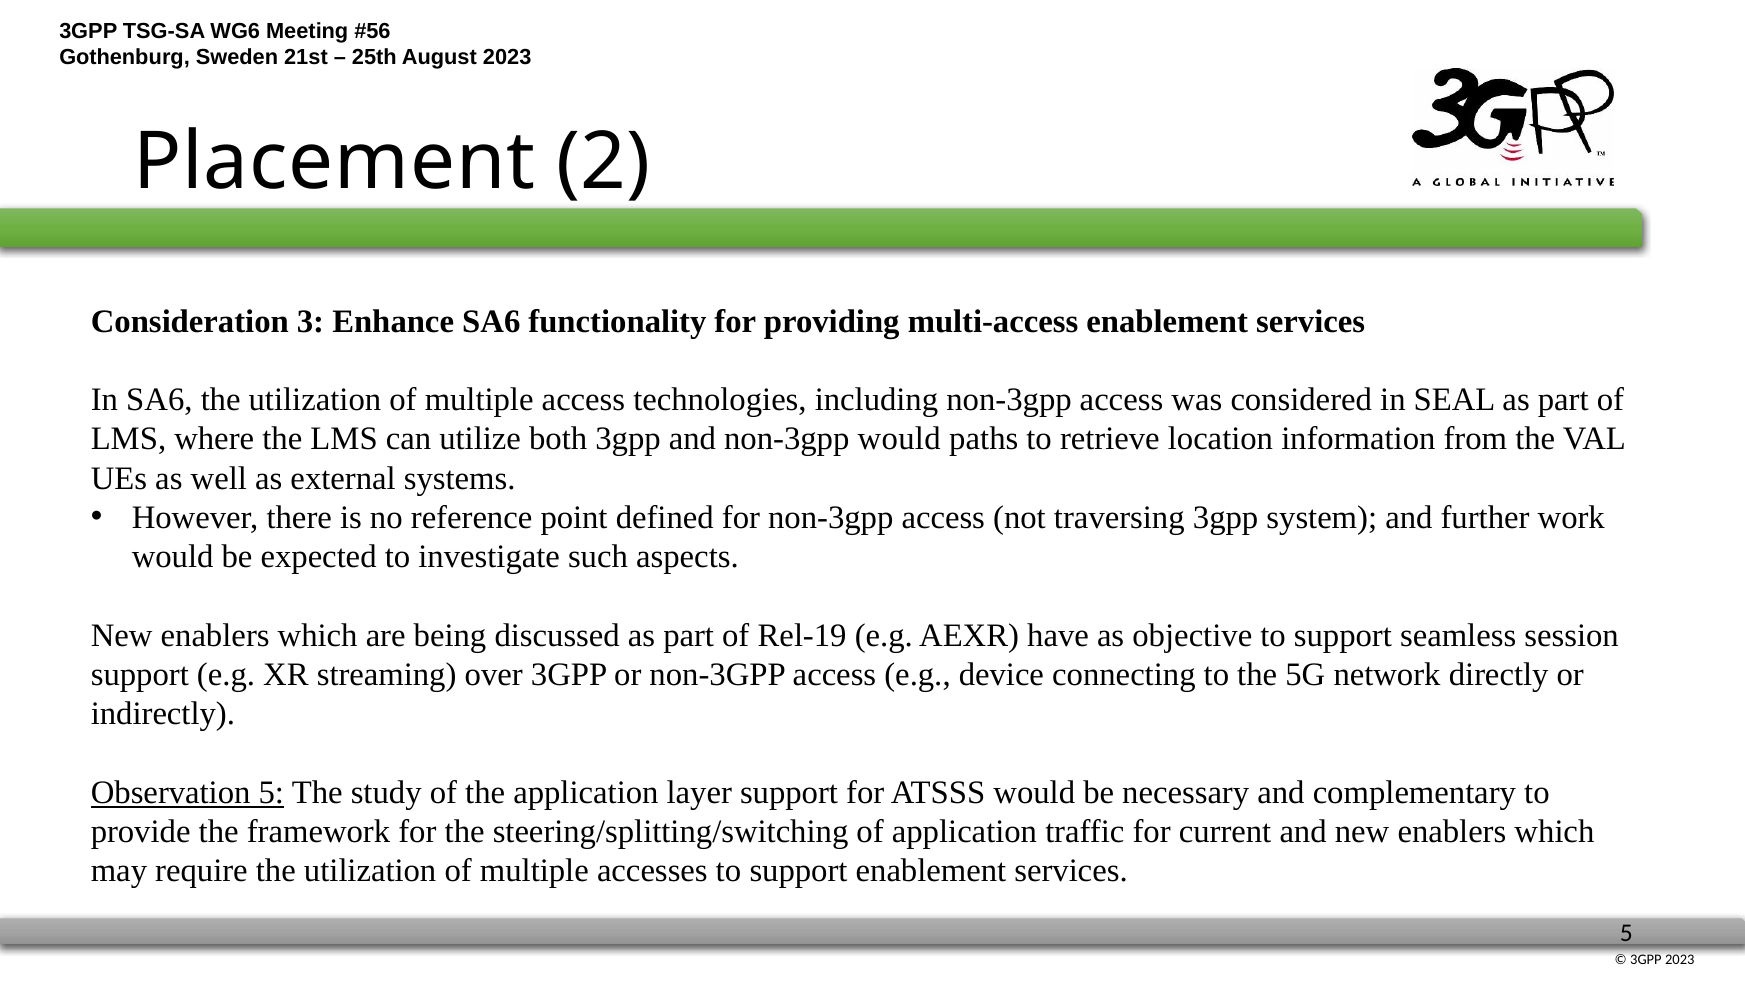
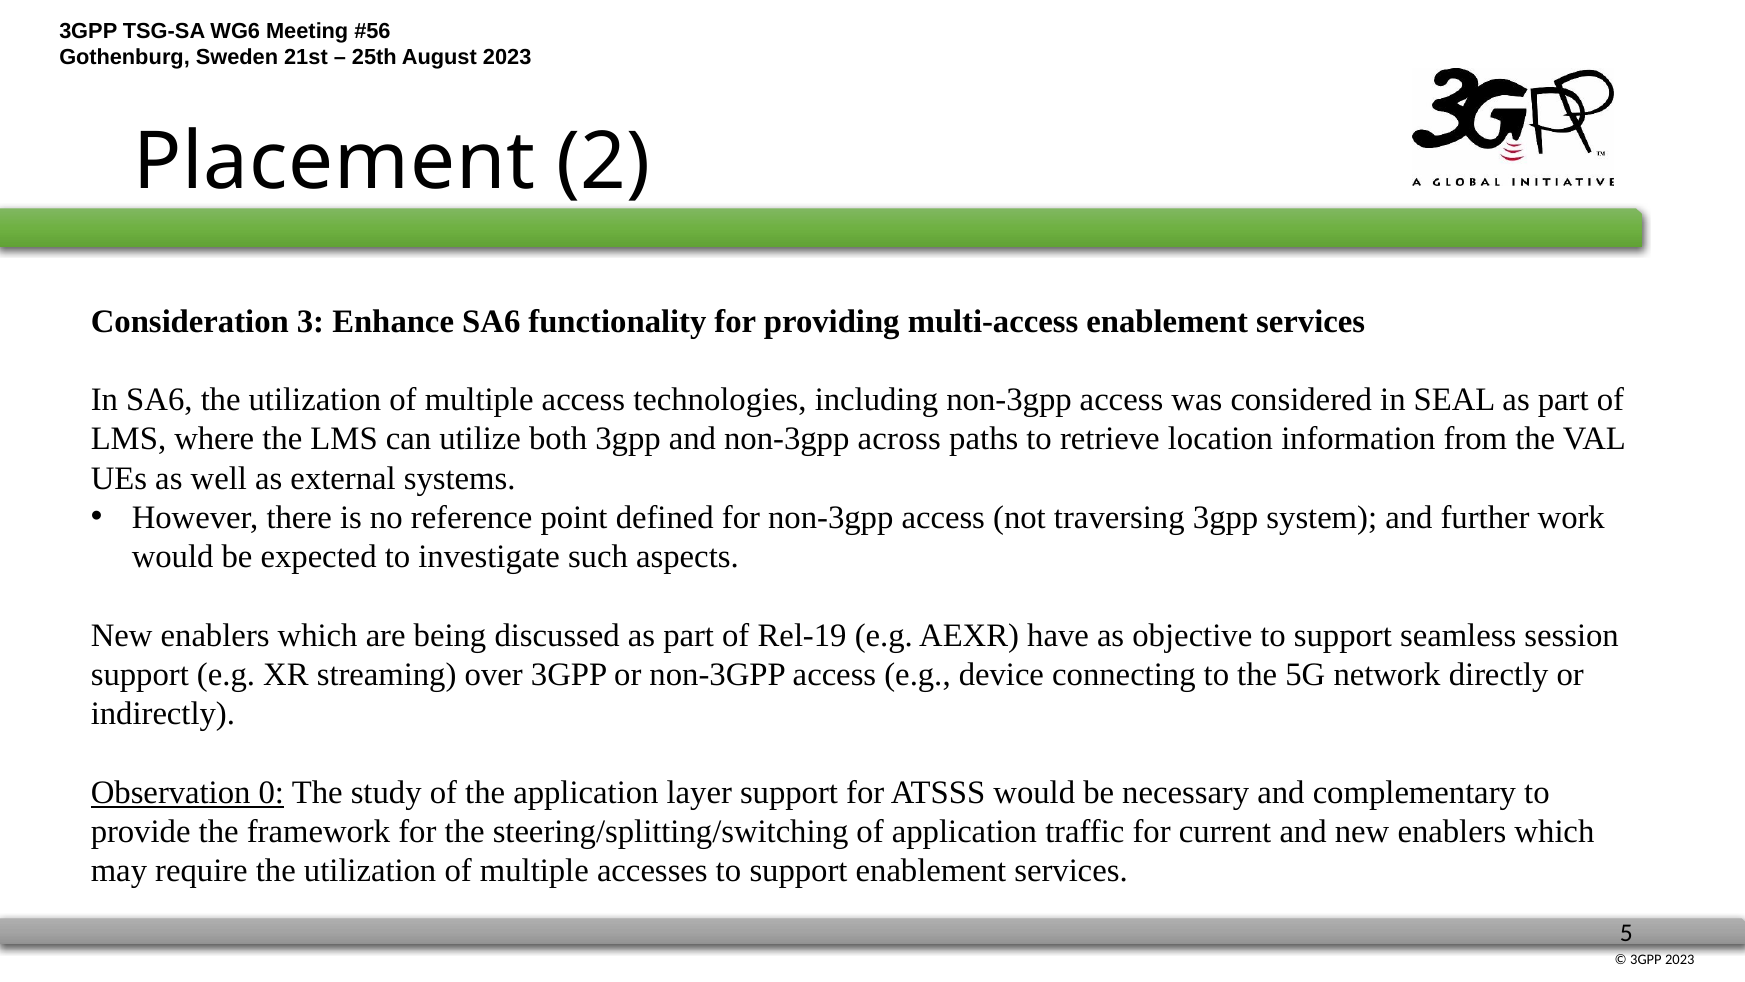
non-3gpp would: would -> across
Observation 5: 5 -> 0
